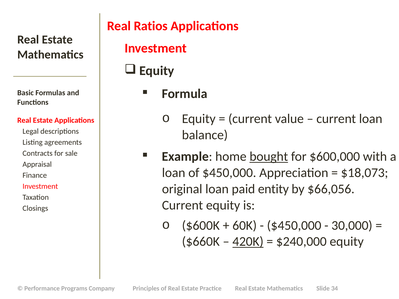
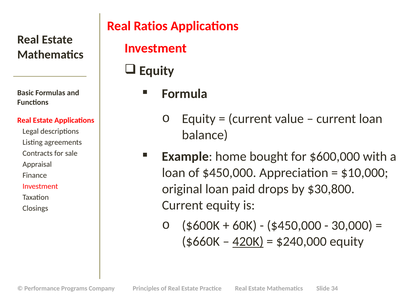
bought underline: present -> none
$18,073: $18,073 -> $10,000
entity: entity -> drops
$66,056: $66,056 -> $30,800
